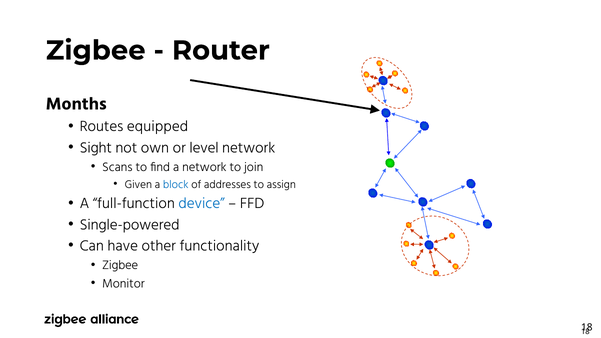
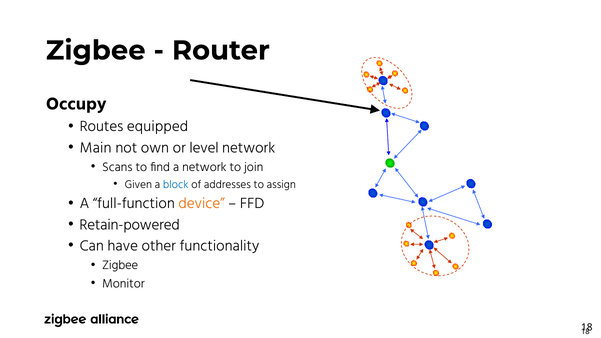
Months: Months -> Occupy
Sight: Sight -> Main
device colour: blue -> orange
Single-powered: Single-powered -> Retain-powered
